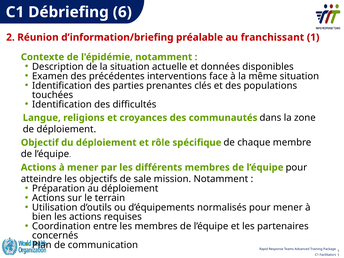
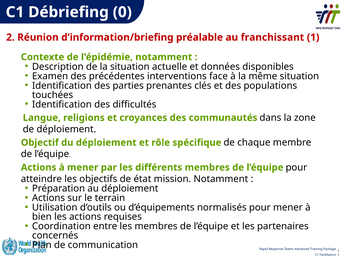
6: 6 -> 0
sale: sale -> état
